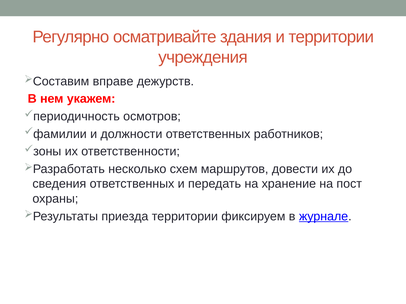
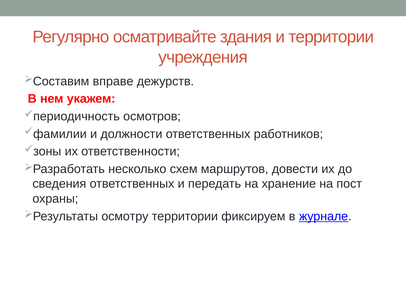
приезда: приезда -> осмотру
